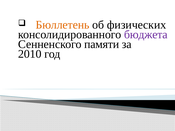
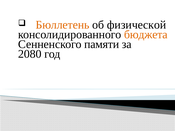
физических: физических -> физической
бюджета colour: purple -> orange
2010: 2010 -> 2080
